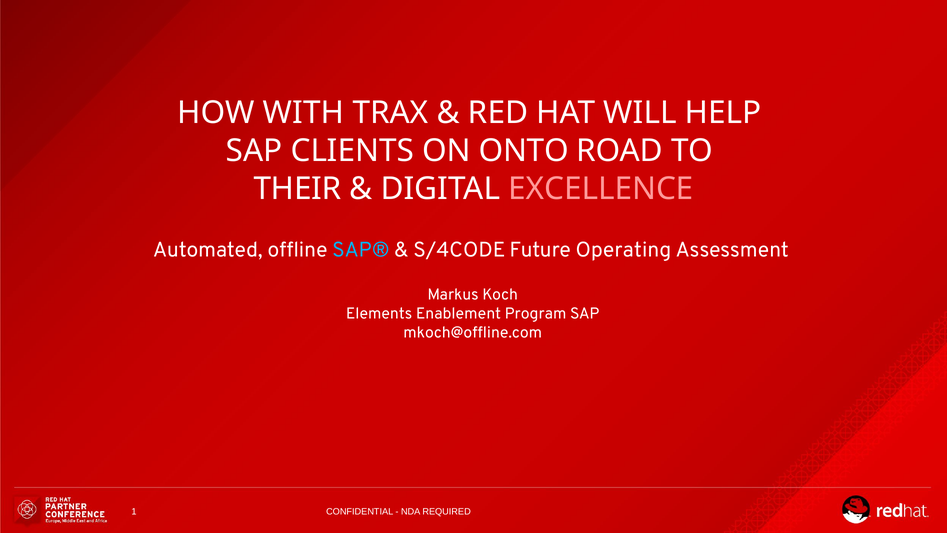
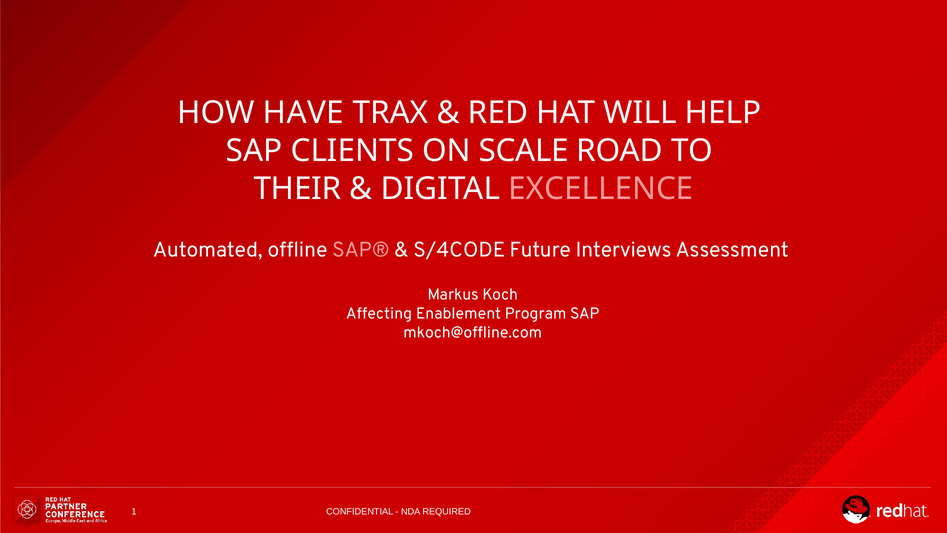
WITH: WITH -> HAVE
ONTO: ONTO -> SCALE
SAP® colour: light blue -> pink
Operating: Operating -> Interviews
Elements: Elements -> Affecting
